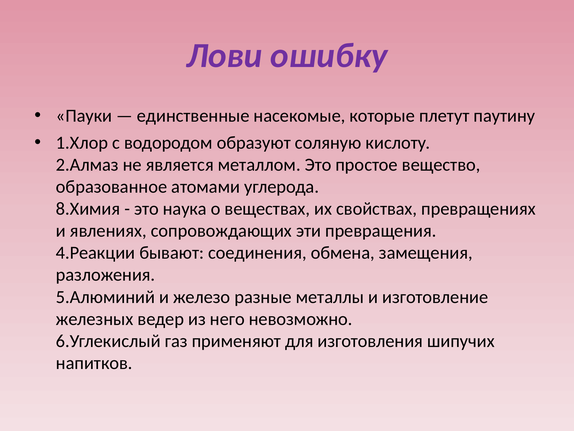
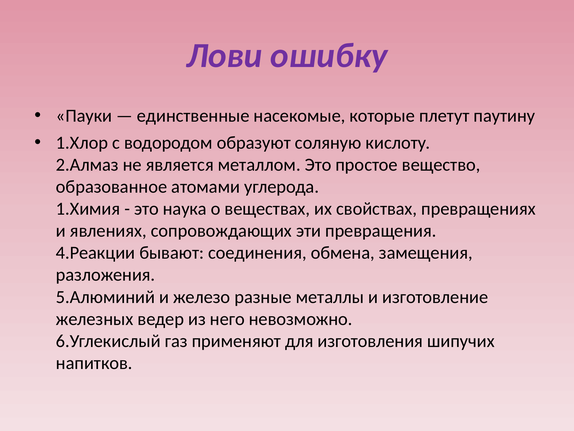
8.Химия: 8.Химия -> 1.Химия
